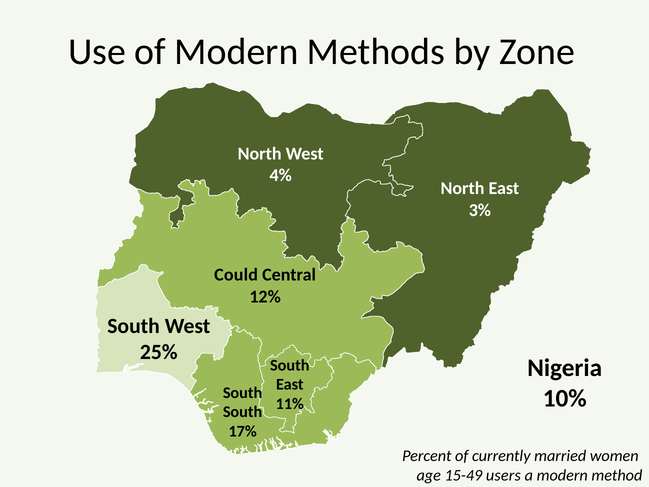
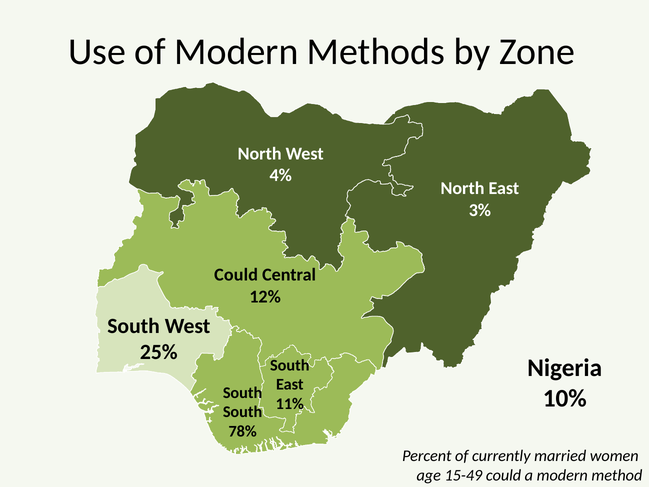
17%: 17% -> 78%
15-49 users: users -> could
